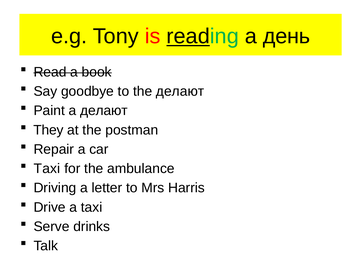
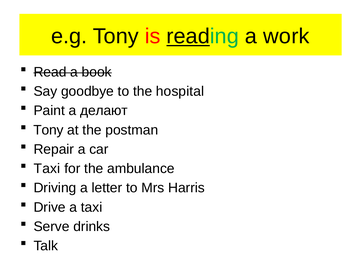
день: день -> work
the делают: делают -> hospital
They at (49, 130): They -> Tony
